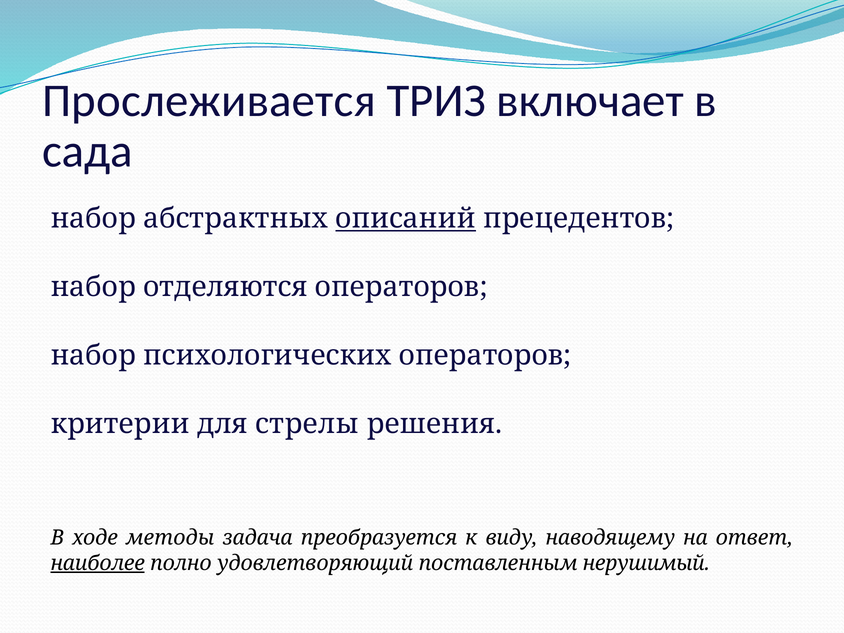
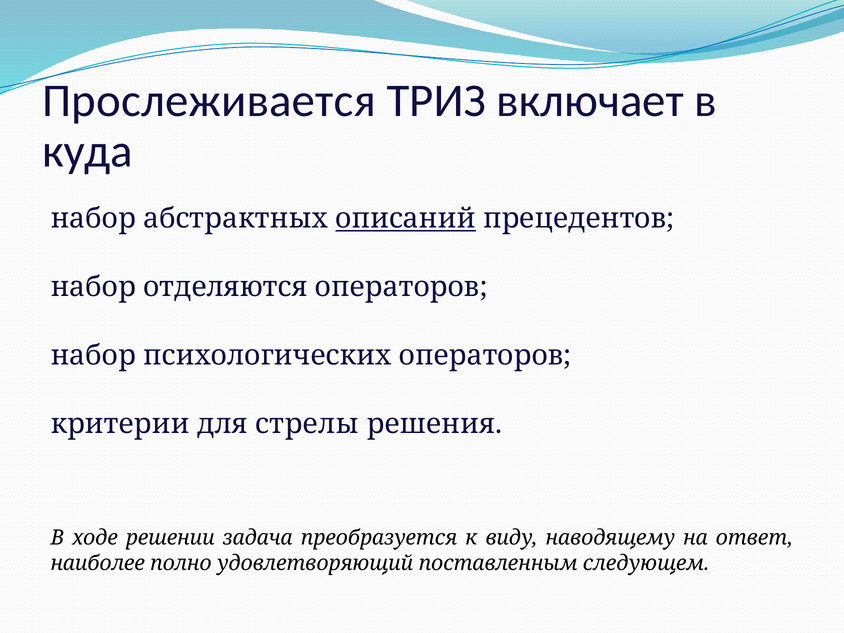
сада: сада -> куда
методы: методы -> решении
наиболее underline: present -> none
нерушимый: нерушимый -> следующем
